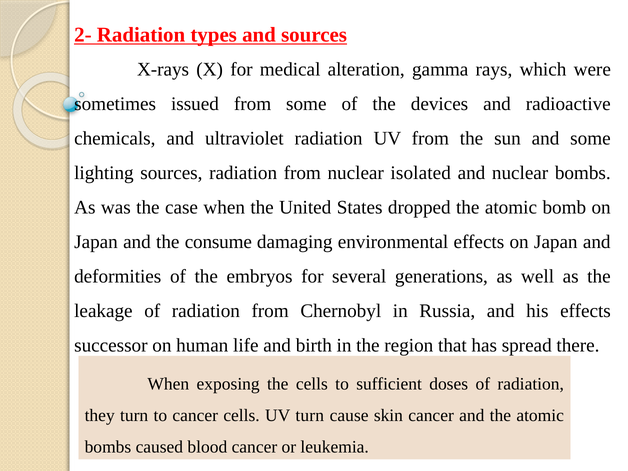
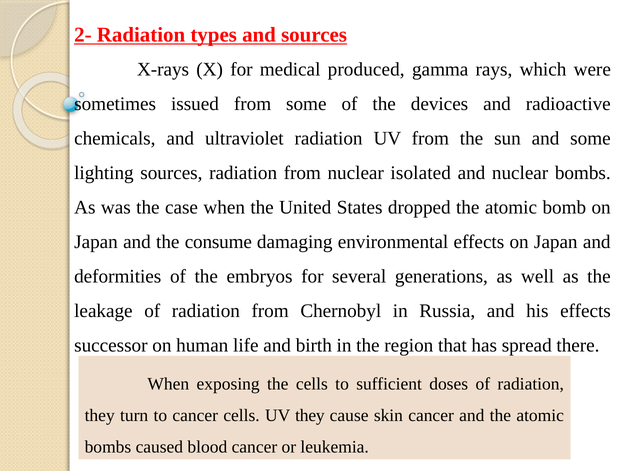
alteration: alteration -> produced
UV turn: turn -> they
